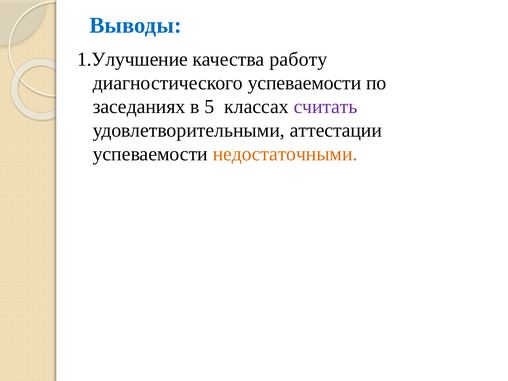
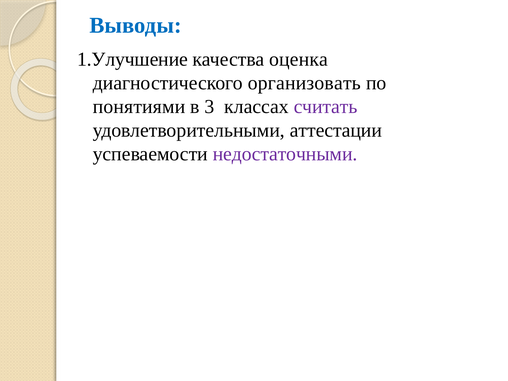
работу: работу -> оценка
диагностического успеваемости: успеваемости -> организовать
заседаниях: заседаниях -> понятиями
5: 5 -> 3
недостаточными colour: orange -> purple
